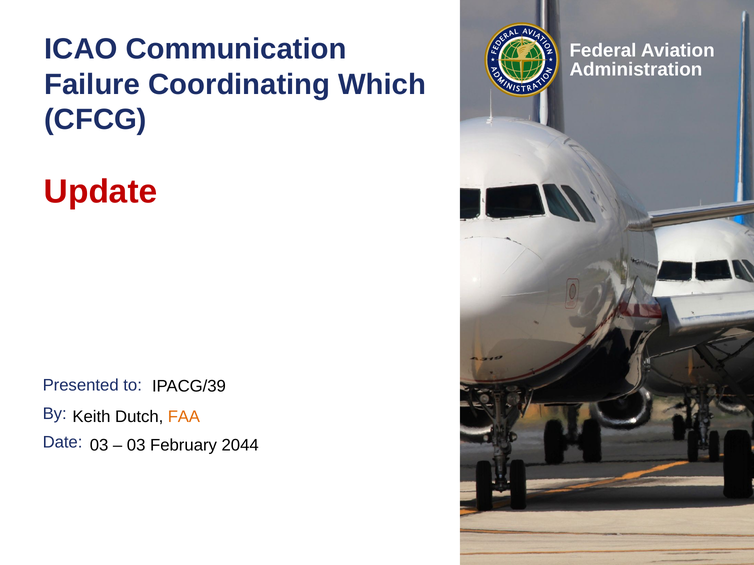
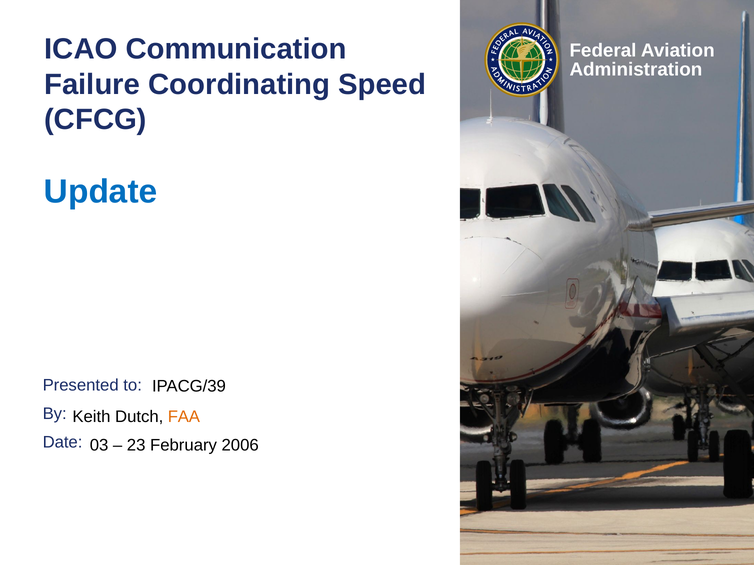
Which: Which -> Speed
Update colour: red -> blue
03 at (136, 446): 03 -> 23
2044: 2044 -> 2006
